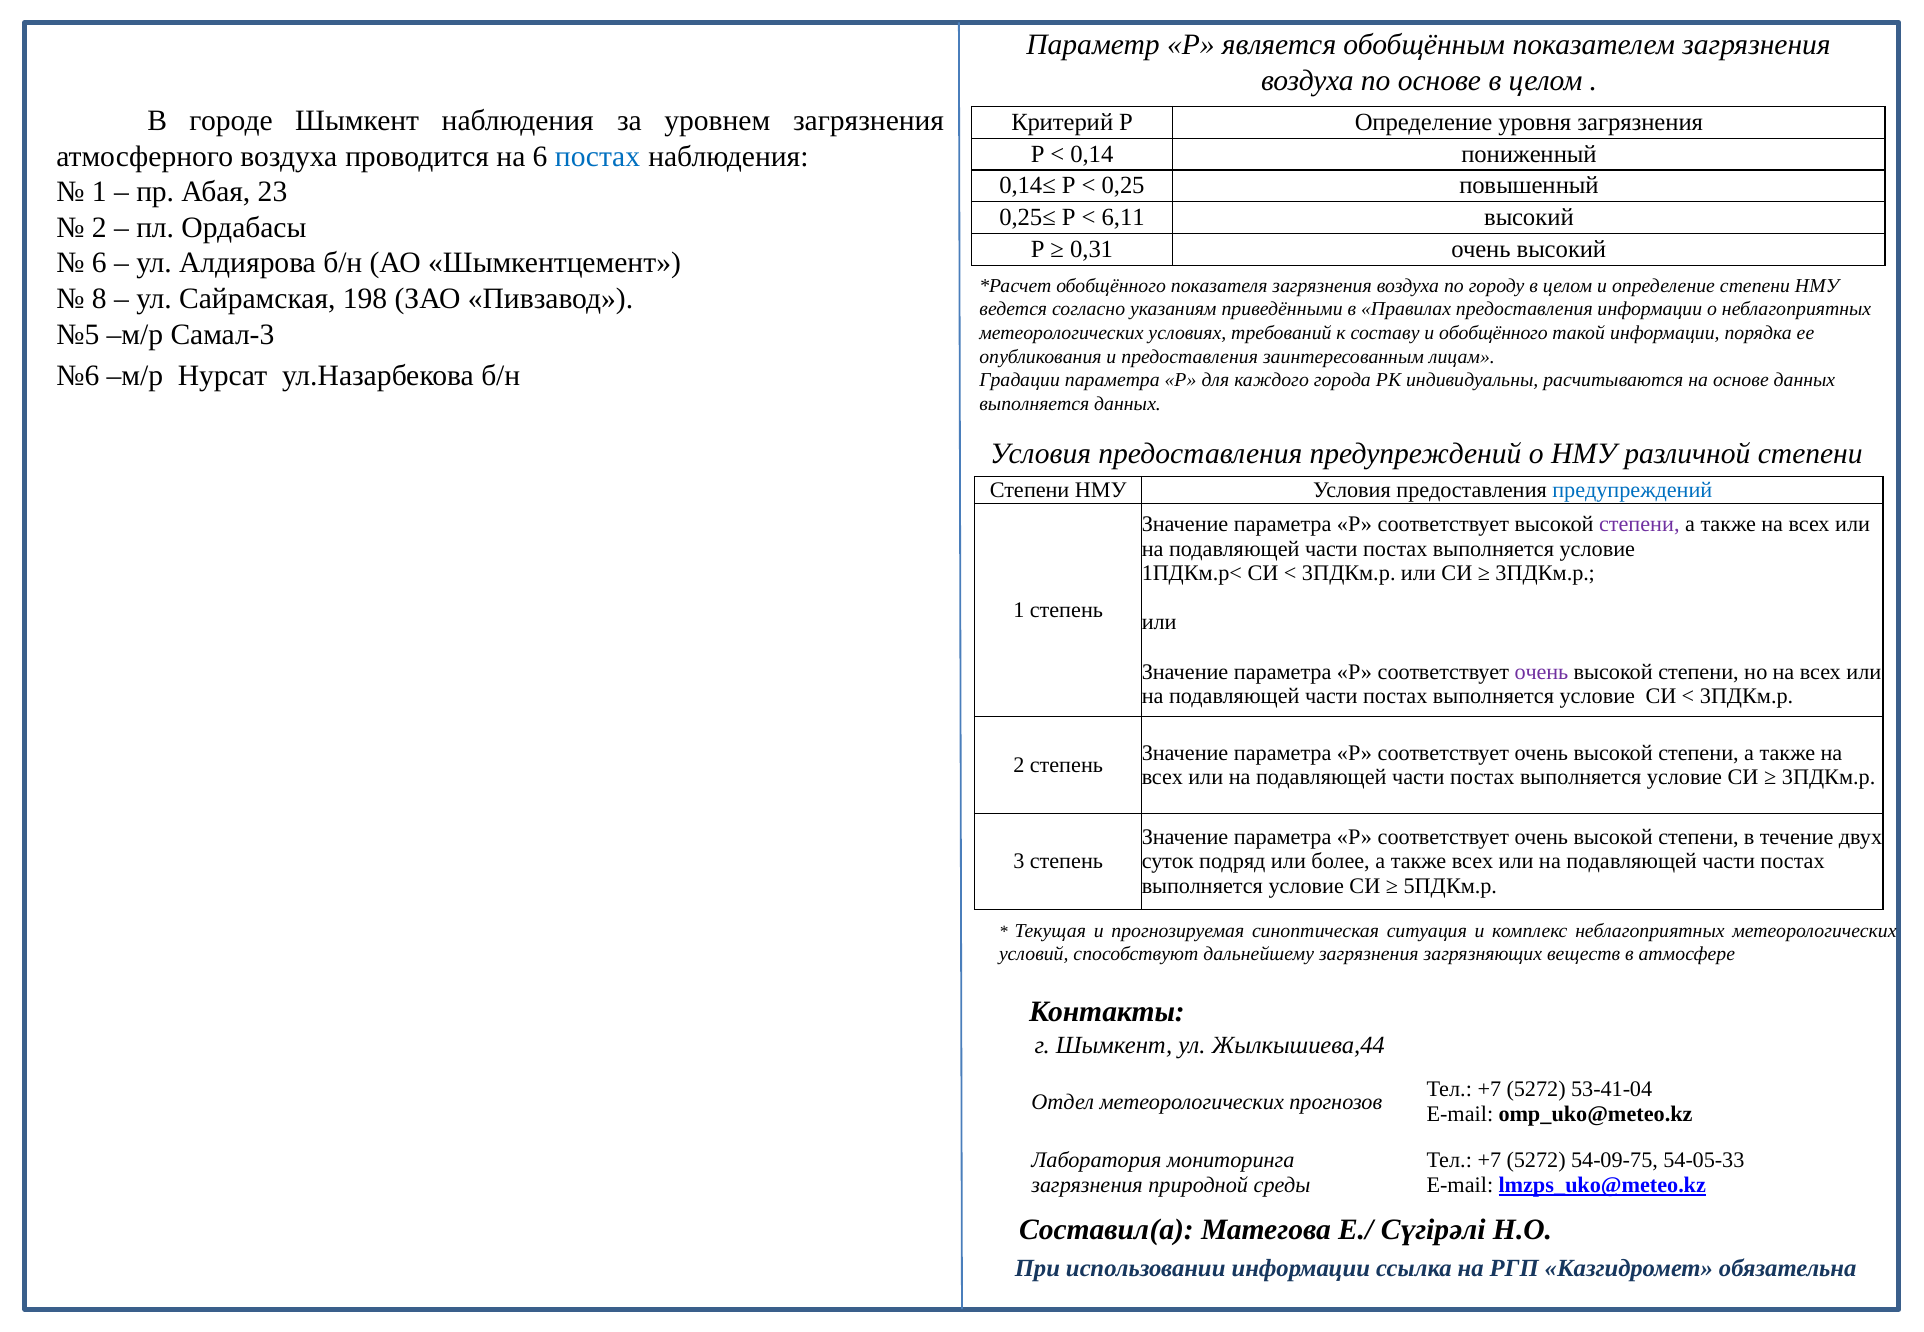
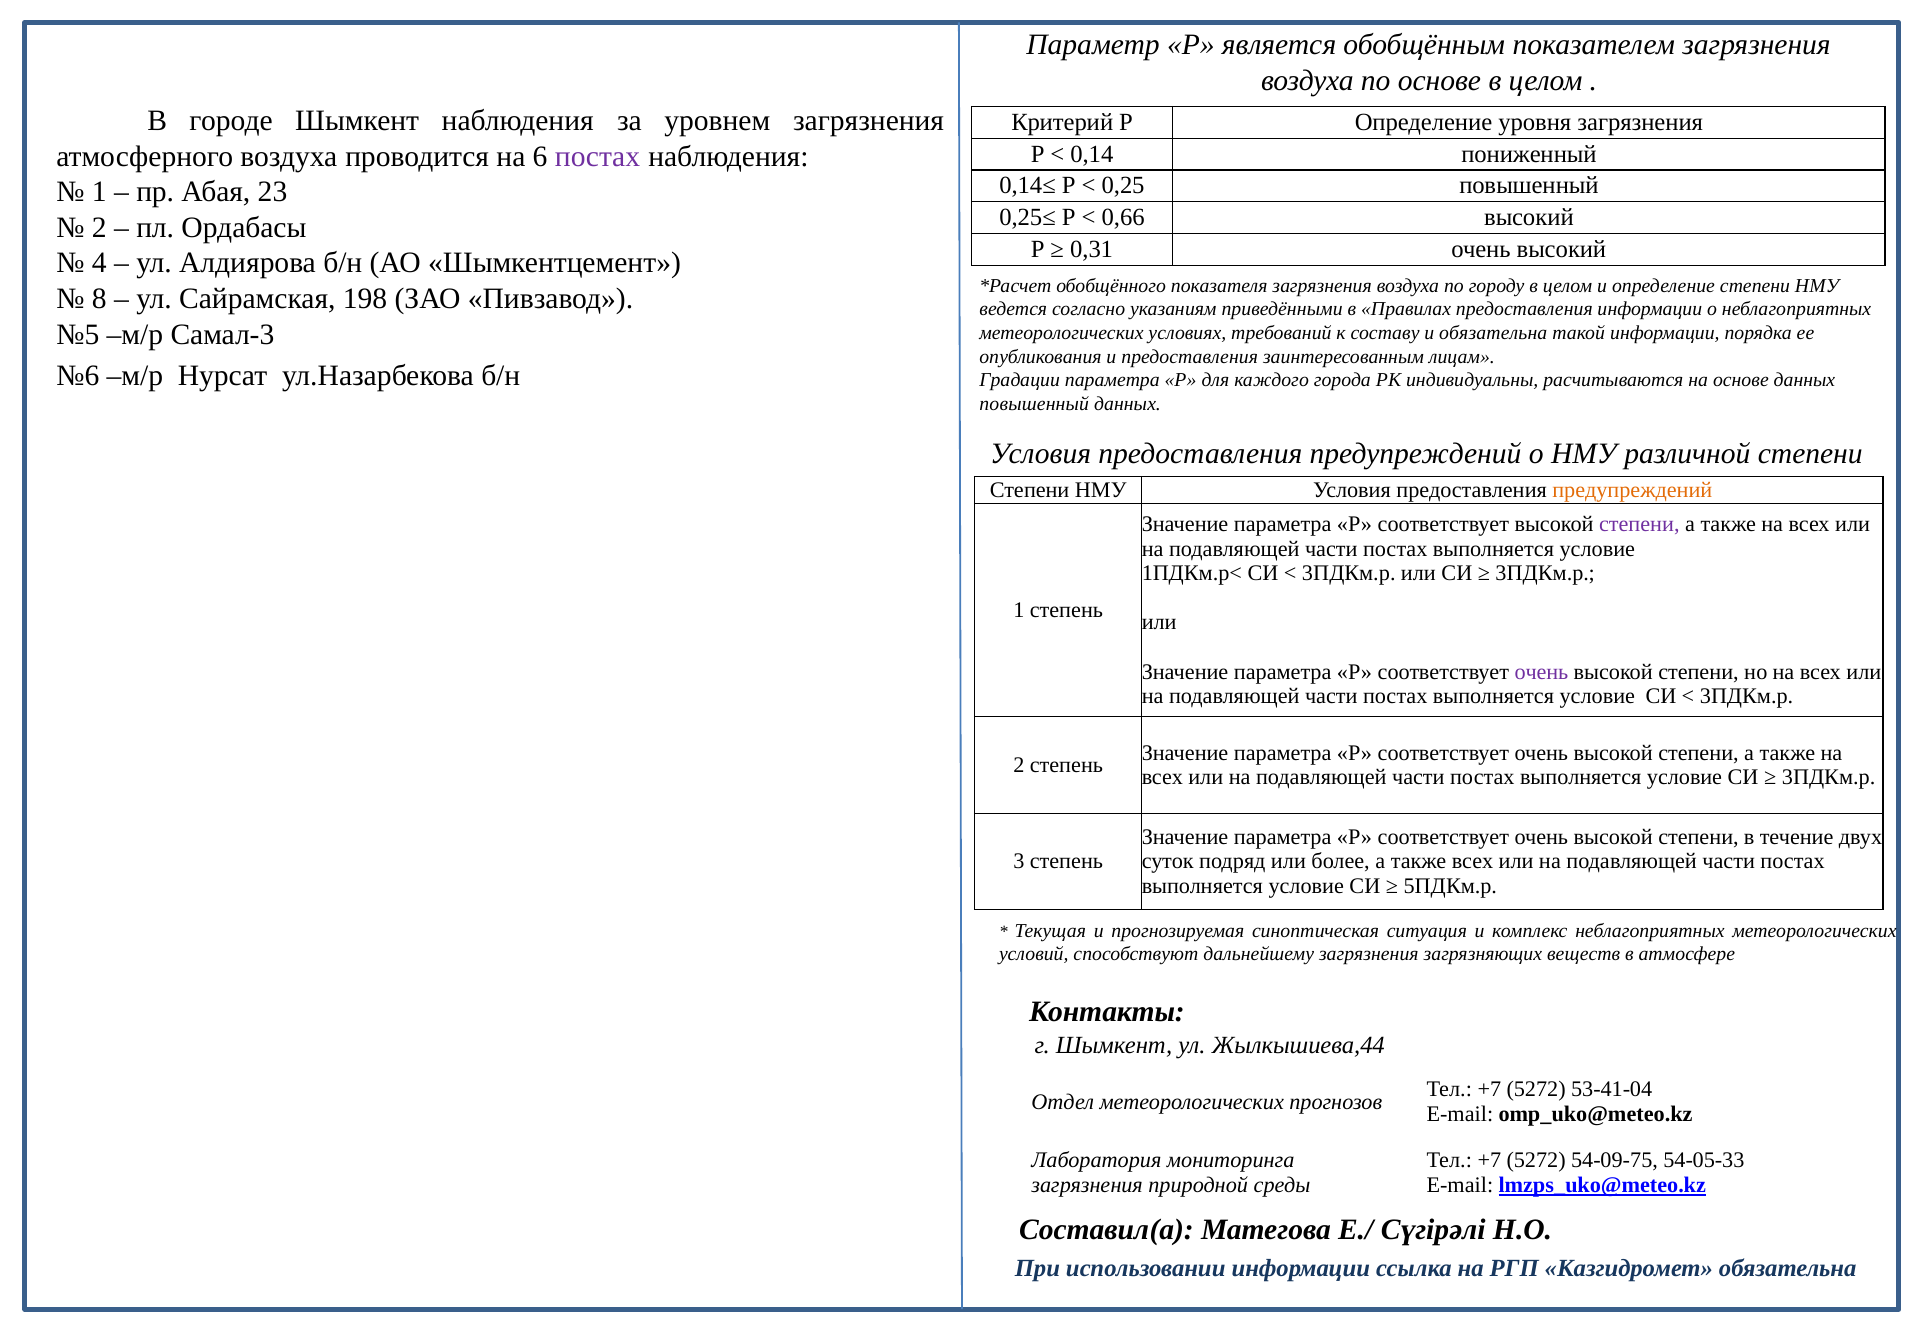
постах at (598, 157) colour: blue -> purple
6,11: 6,11 -> 0,66
6 at (99, 263): 6 -> 4
и обобщённого: обобщённого -> обязательна
выполняется at (1034, 404): выполняется -> повышенный
предупреждений at (1632, 490) colour: blue -> orange
